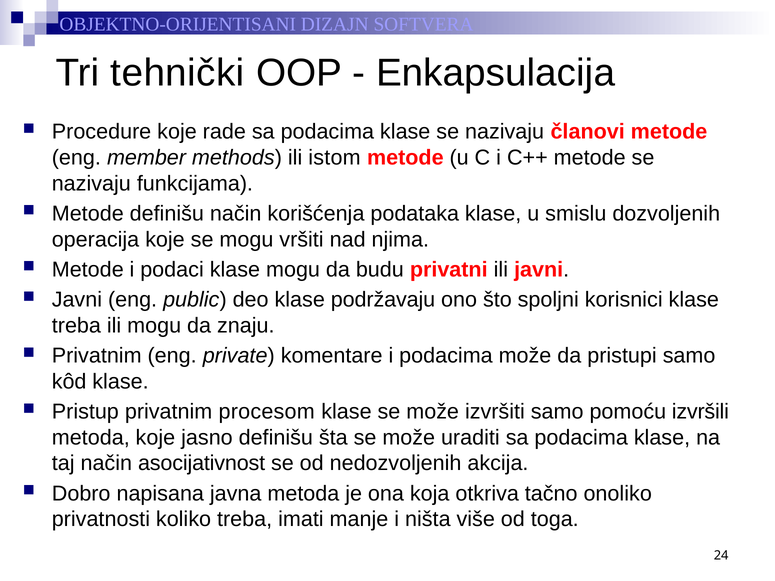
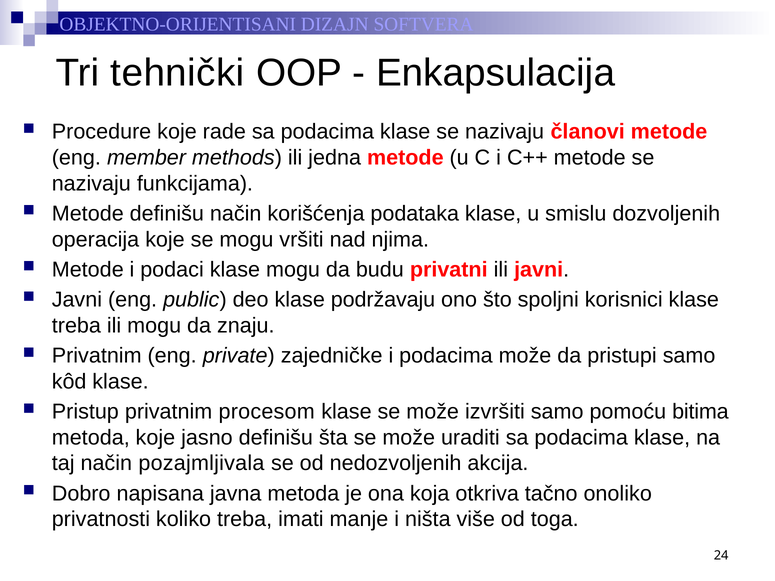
istom: istom -> jedna
komentare: komentare -> zajedničke
izvršili: izvršili -> bitima
asocijativnost: asocijativnost -> pozajmljivala
